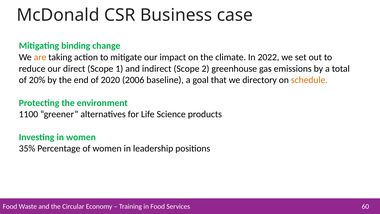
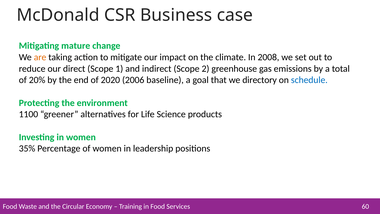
binding: binding -> mature
2022: 2022 -> 2008
schedule colour: orange -> blue
